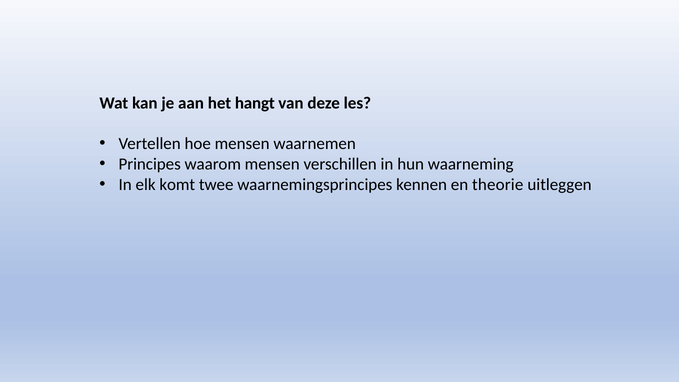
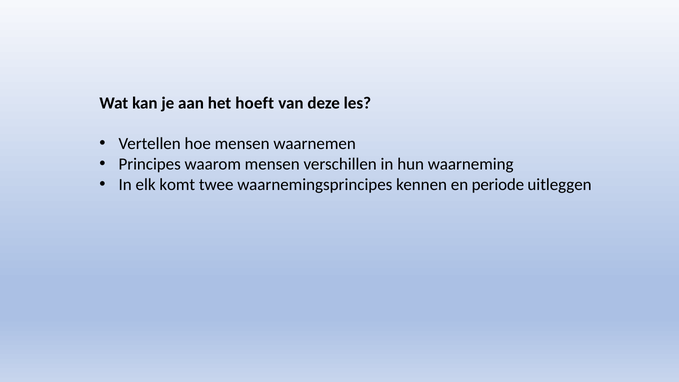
hangt: hangt -> hoeft
theorie: theorie -> periode
